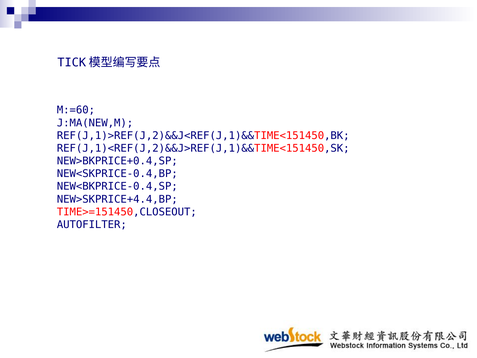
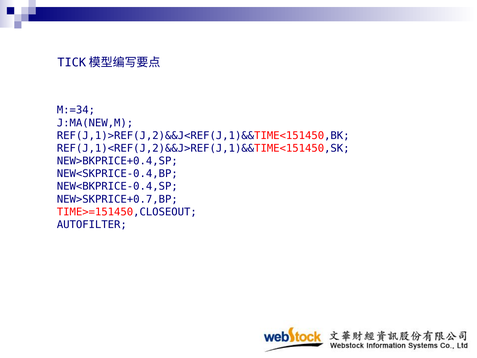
M:=60: M:=60 -> M:=34
NEW>SKPRICE+4.4,BP: NEW>SKPRICE+4.4,BP -> NEW>SKPRICE+0.7,BP
